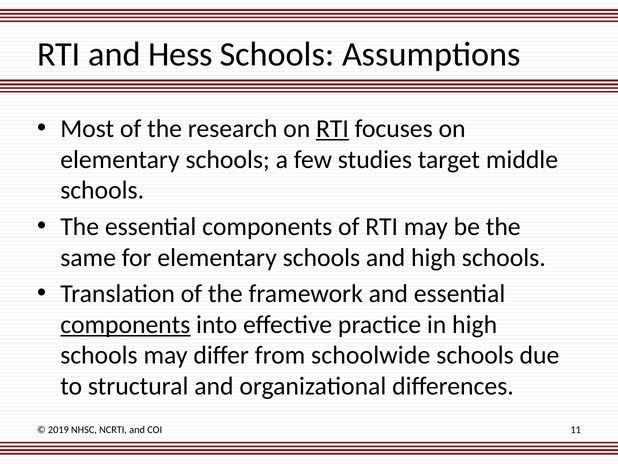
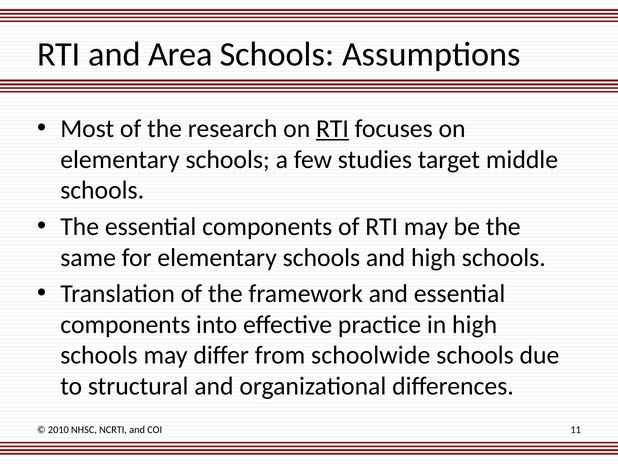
Hess: Hess -> Area
components at (125, 324) underline: present -> none
2019: 2019 -> 2010
